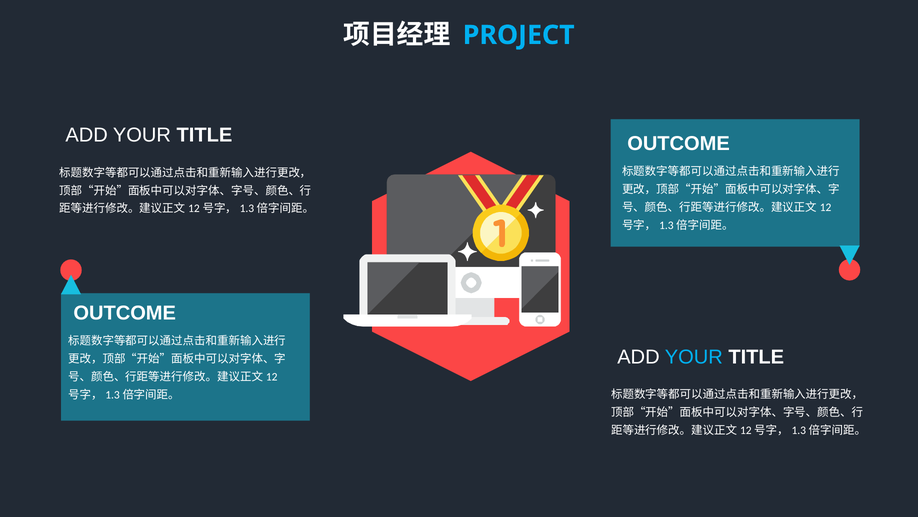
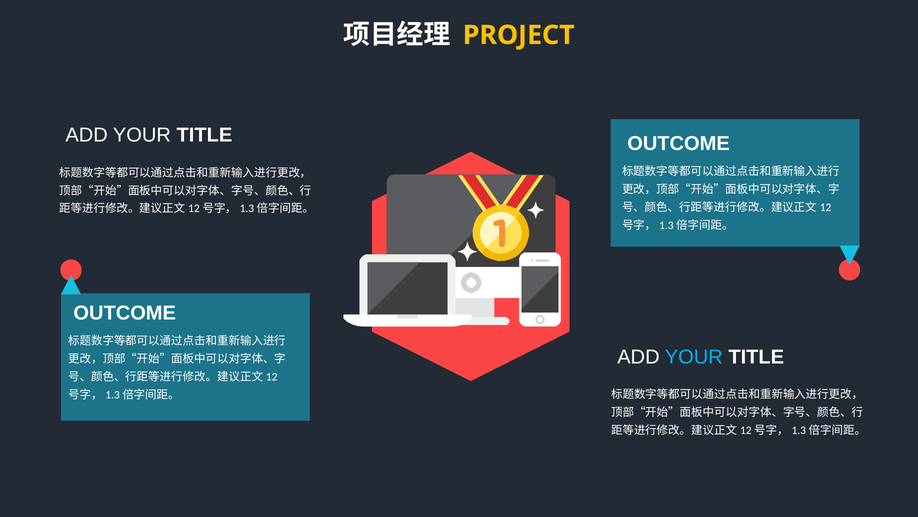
PROJECT colour: light blue -> yellow
